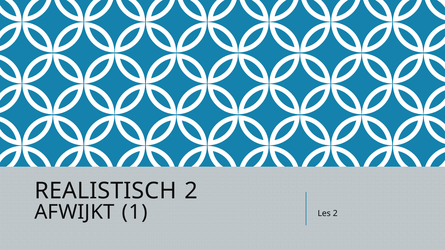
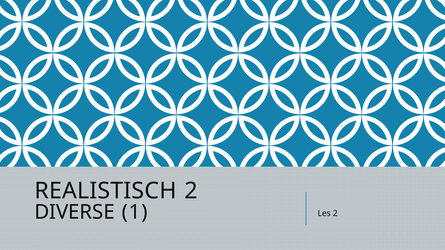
AFWIJKT: AFWIJKT -> DIVERSE
